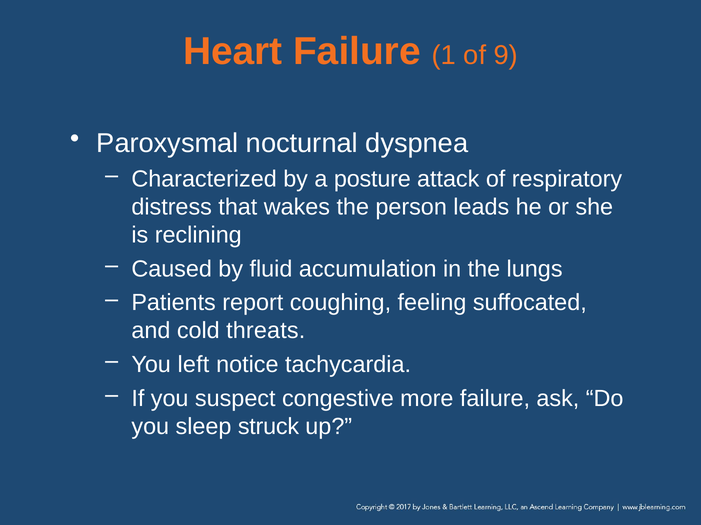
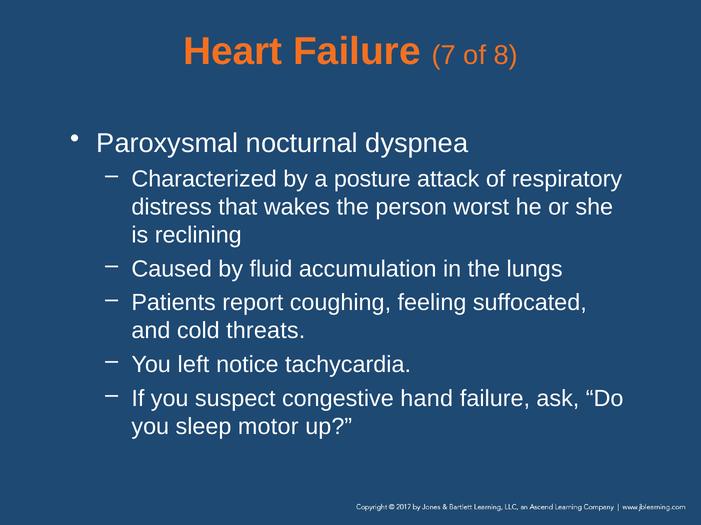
1: 1 -> 7
9: 9 -> 8
leads: leads -> worst
more: more -> hand
struck: struck -> motor
